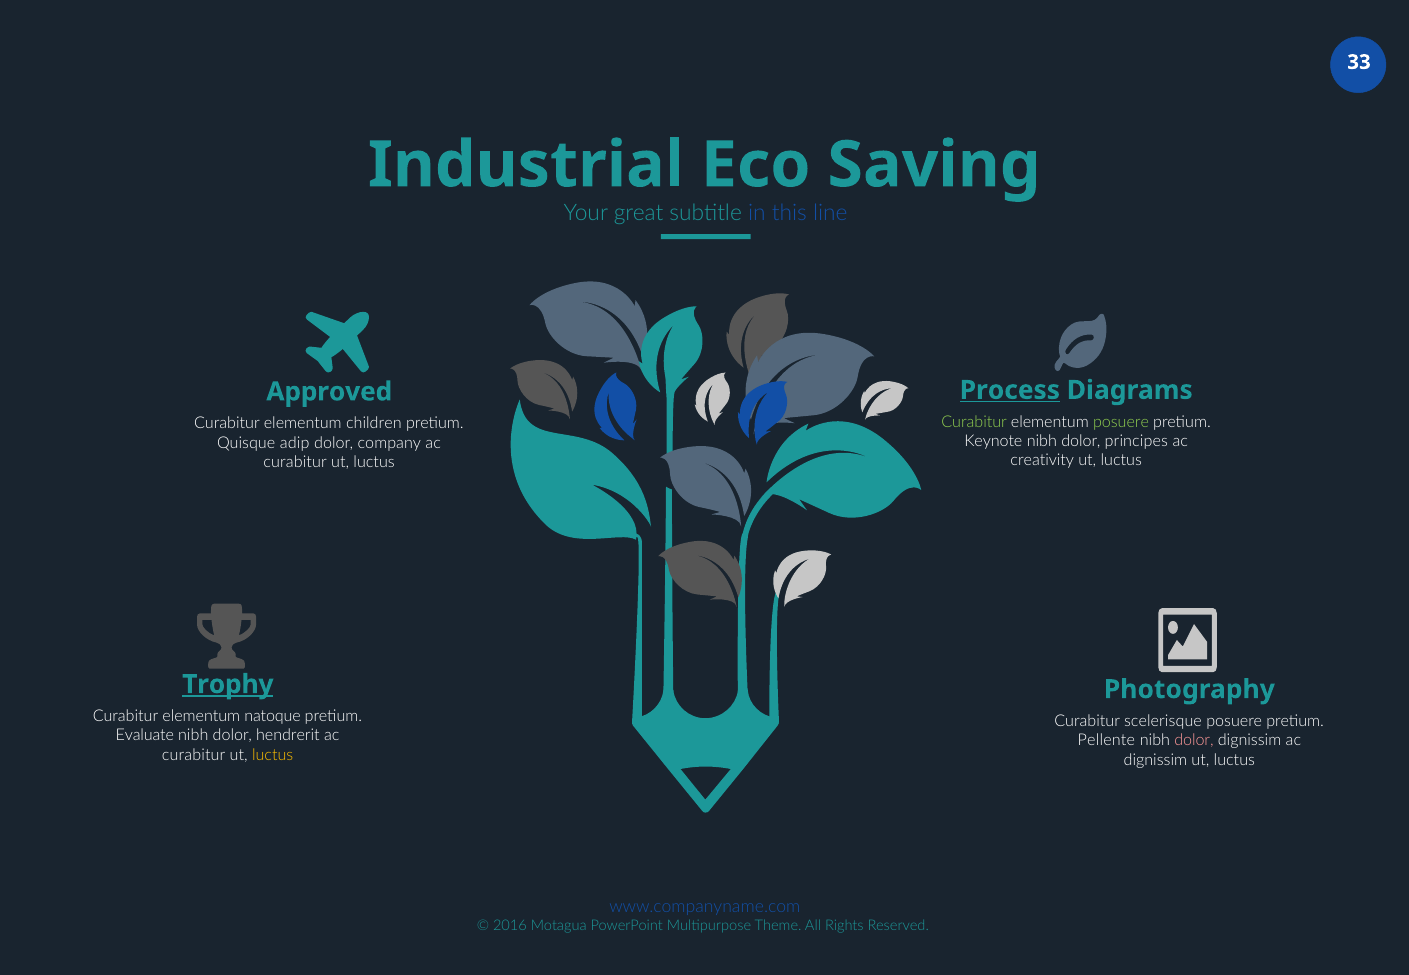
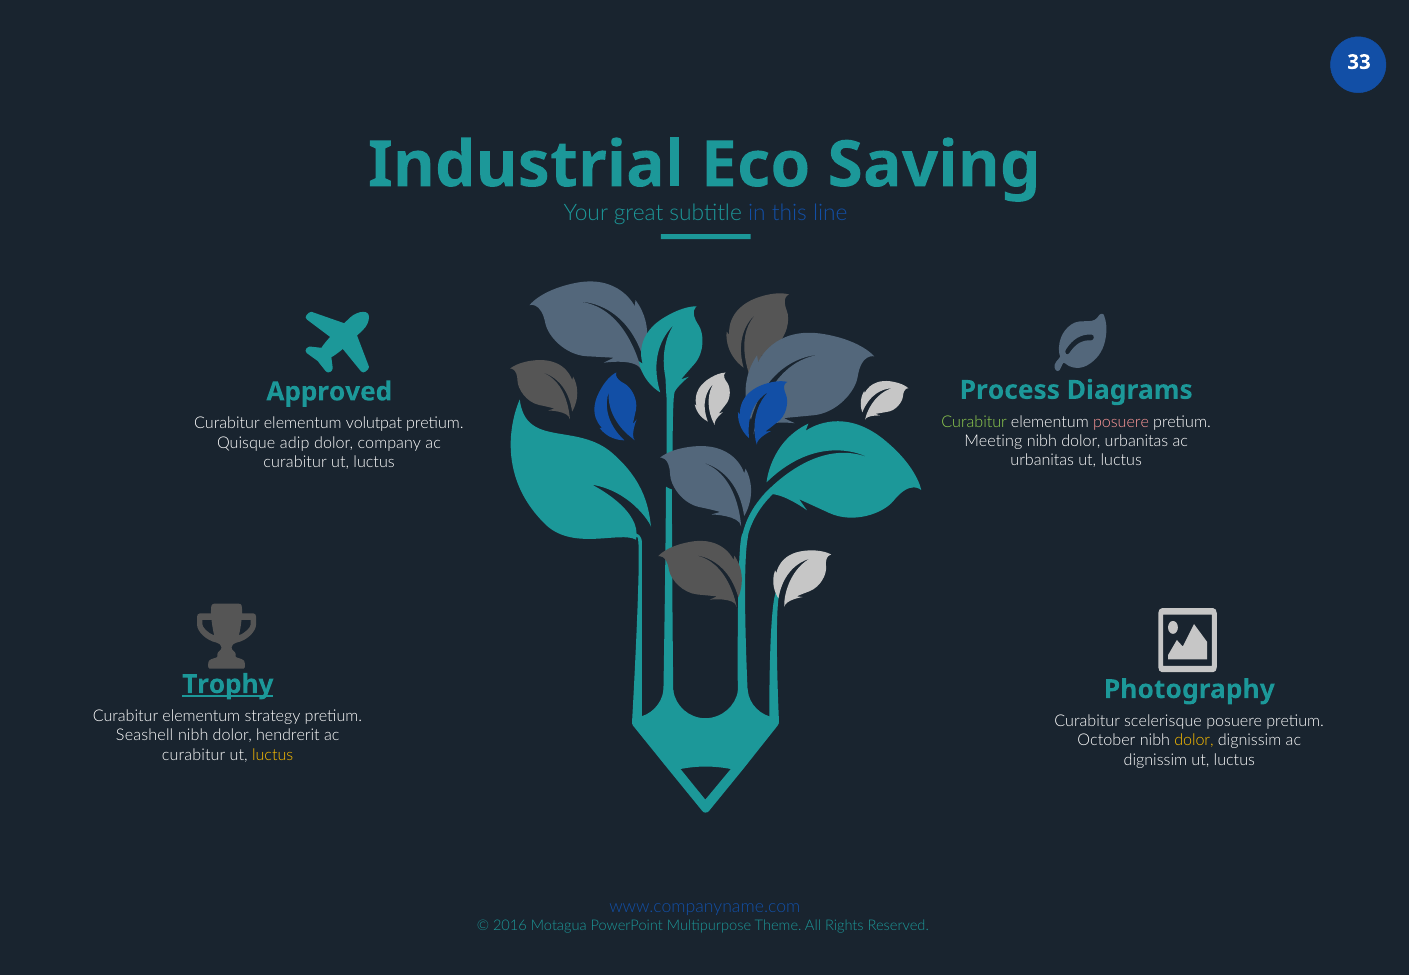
Process underline: present -> none
posuere at (1121, 422) colour: light green -> pink
children: children -> volutpat
Keynote: Keynote -> Meeting
dolor principes: principes -> urbanitas
creativity at (1042, 461): creativity -> urbanitas
natoque: natoque -> strategy
Evaluate: Evaluate -> Seashell
Pellente: Pellente -> October
dolor at (1194, 741) colour: pink -> yellow
